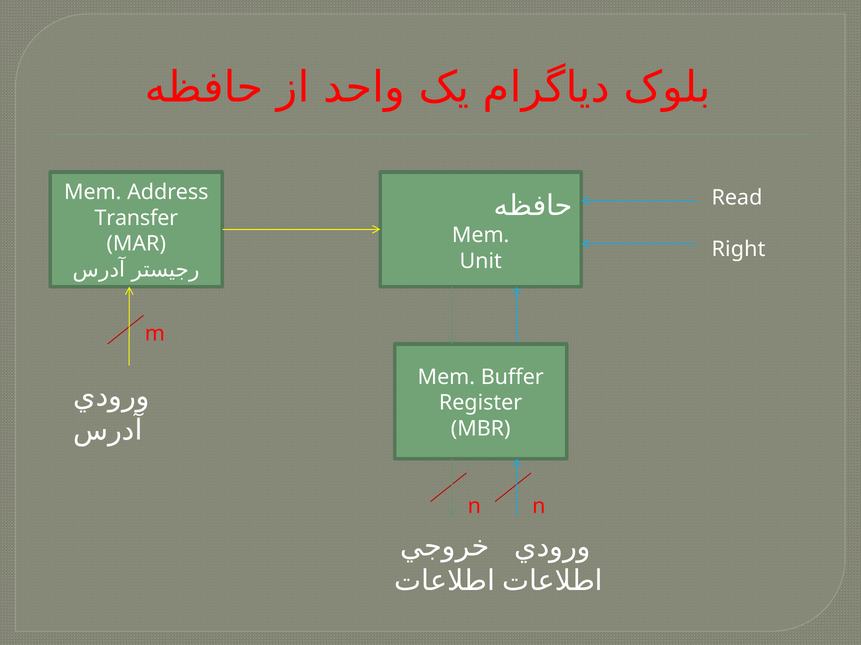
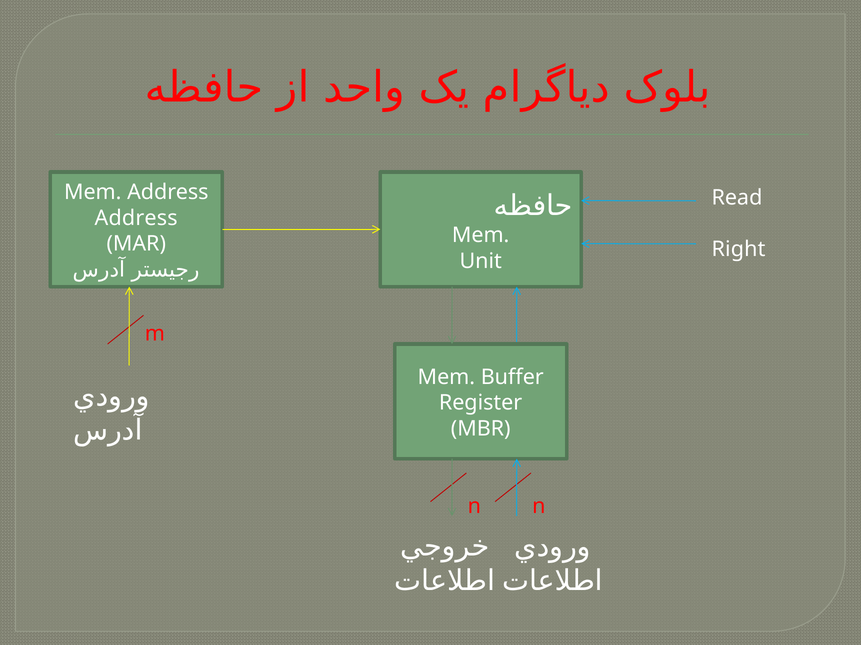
Transfer at (136, 218): Transfer -> Address
